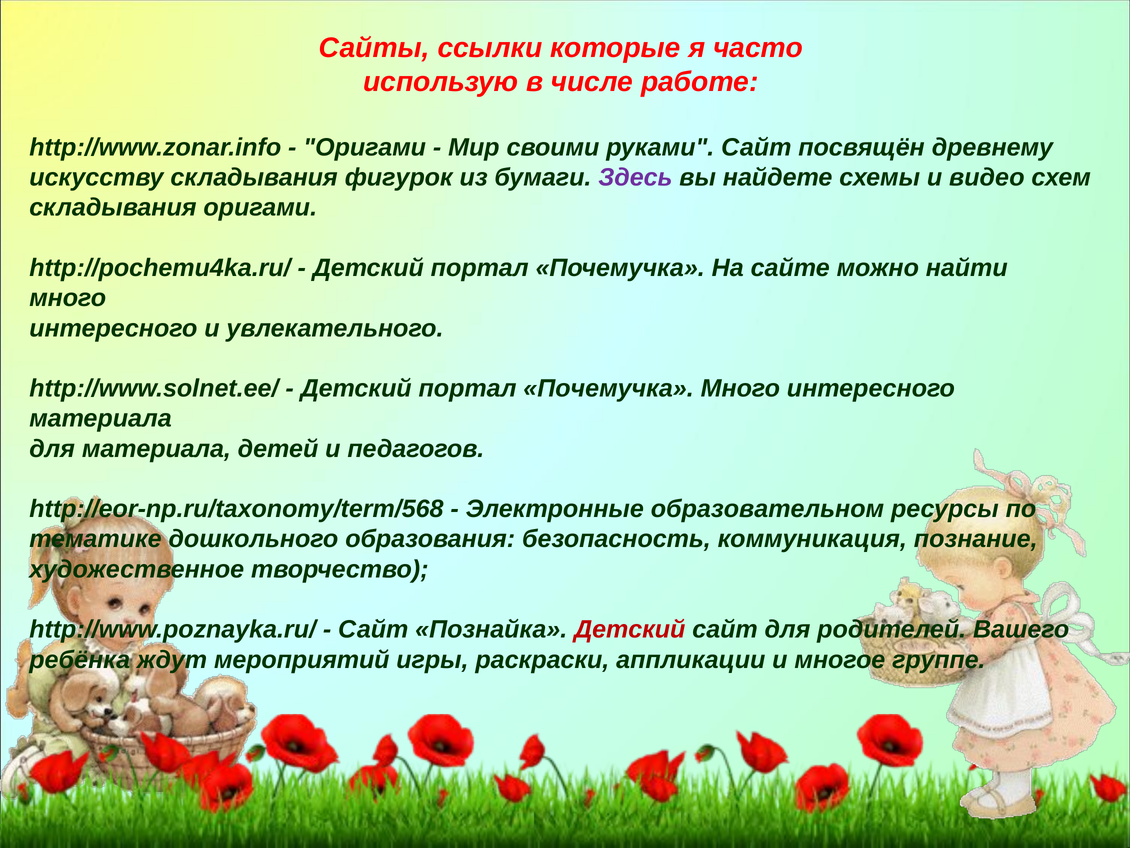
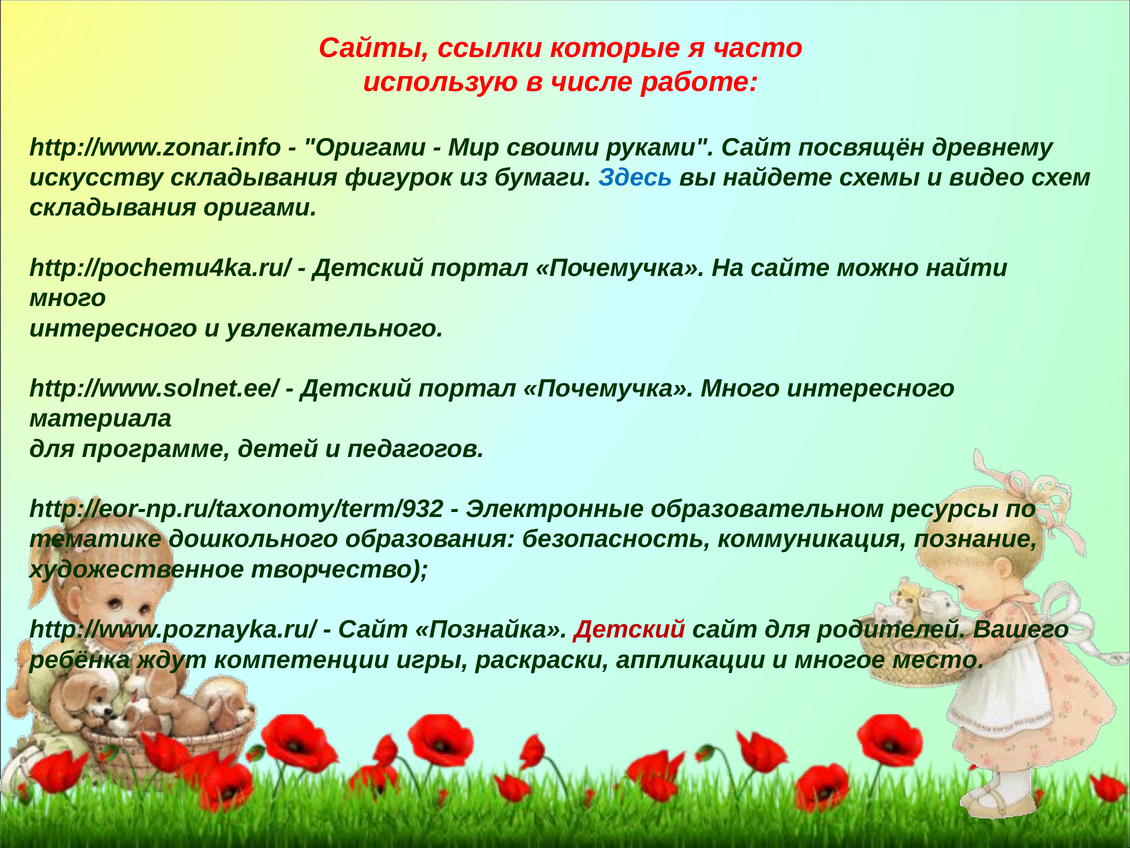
Здесь colour: purple -> blue
для материала: материала -> программе
http://eor-np.ru/taxonomy/term/568: http://eor-np.ru/taxonomy/term/568 -> http://eor-np.ru/taxonomy/term/932
мероприятий: мероприятий -> компетенции
группе: группе -> место
